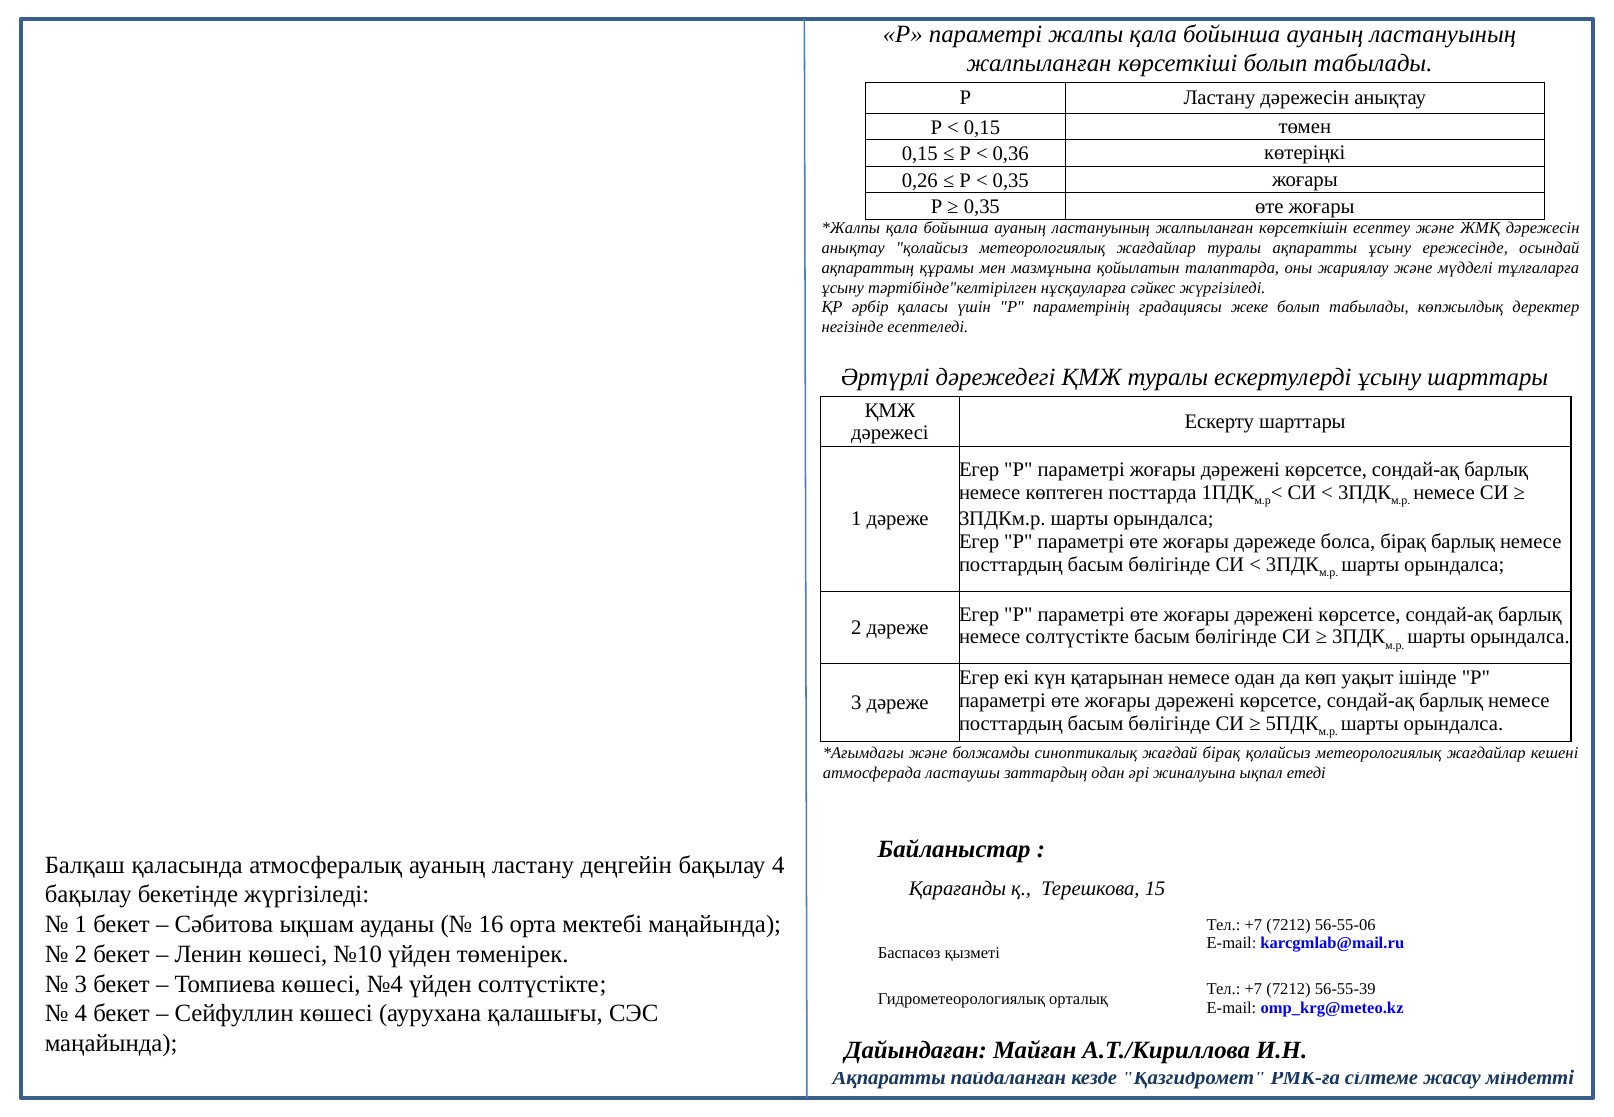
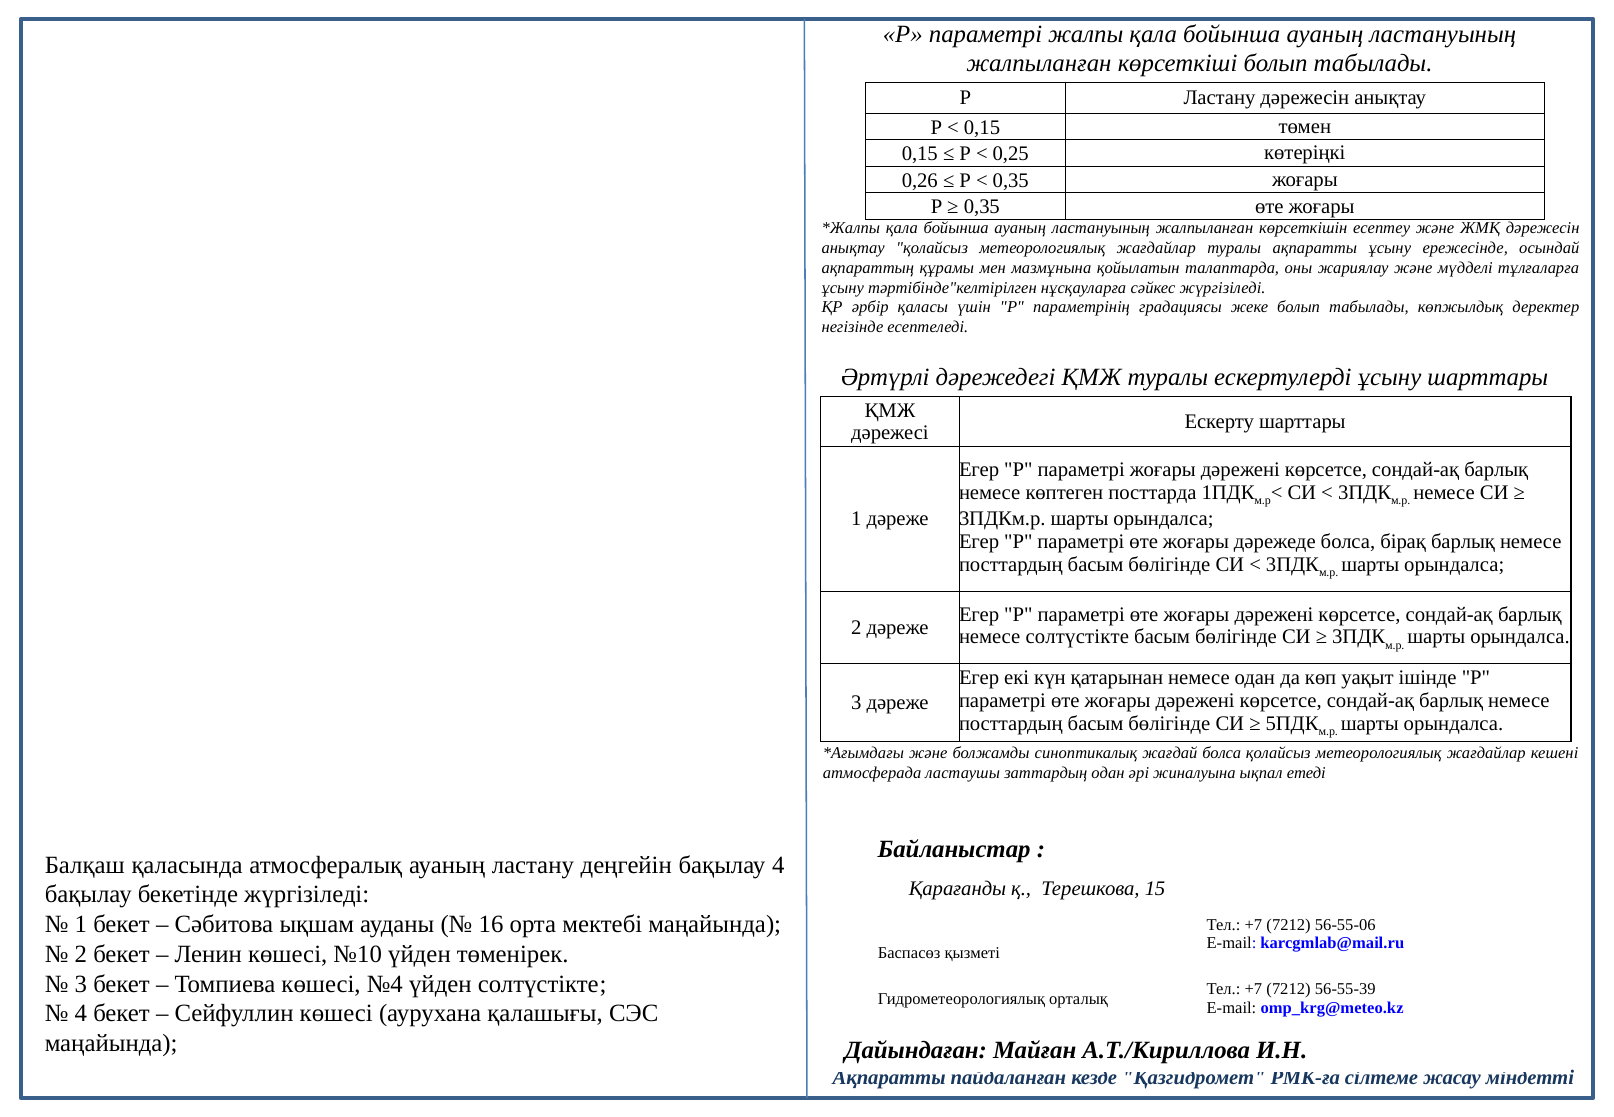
0,36: 0,36 -> 0,25
жағдай бірақ: бірақ -> болса
